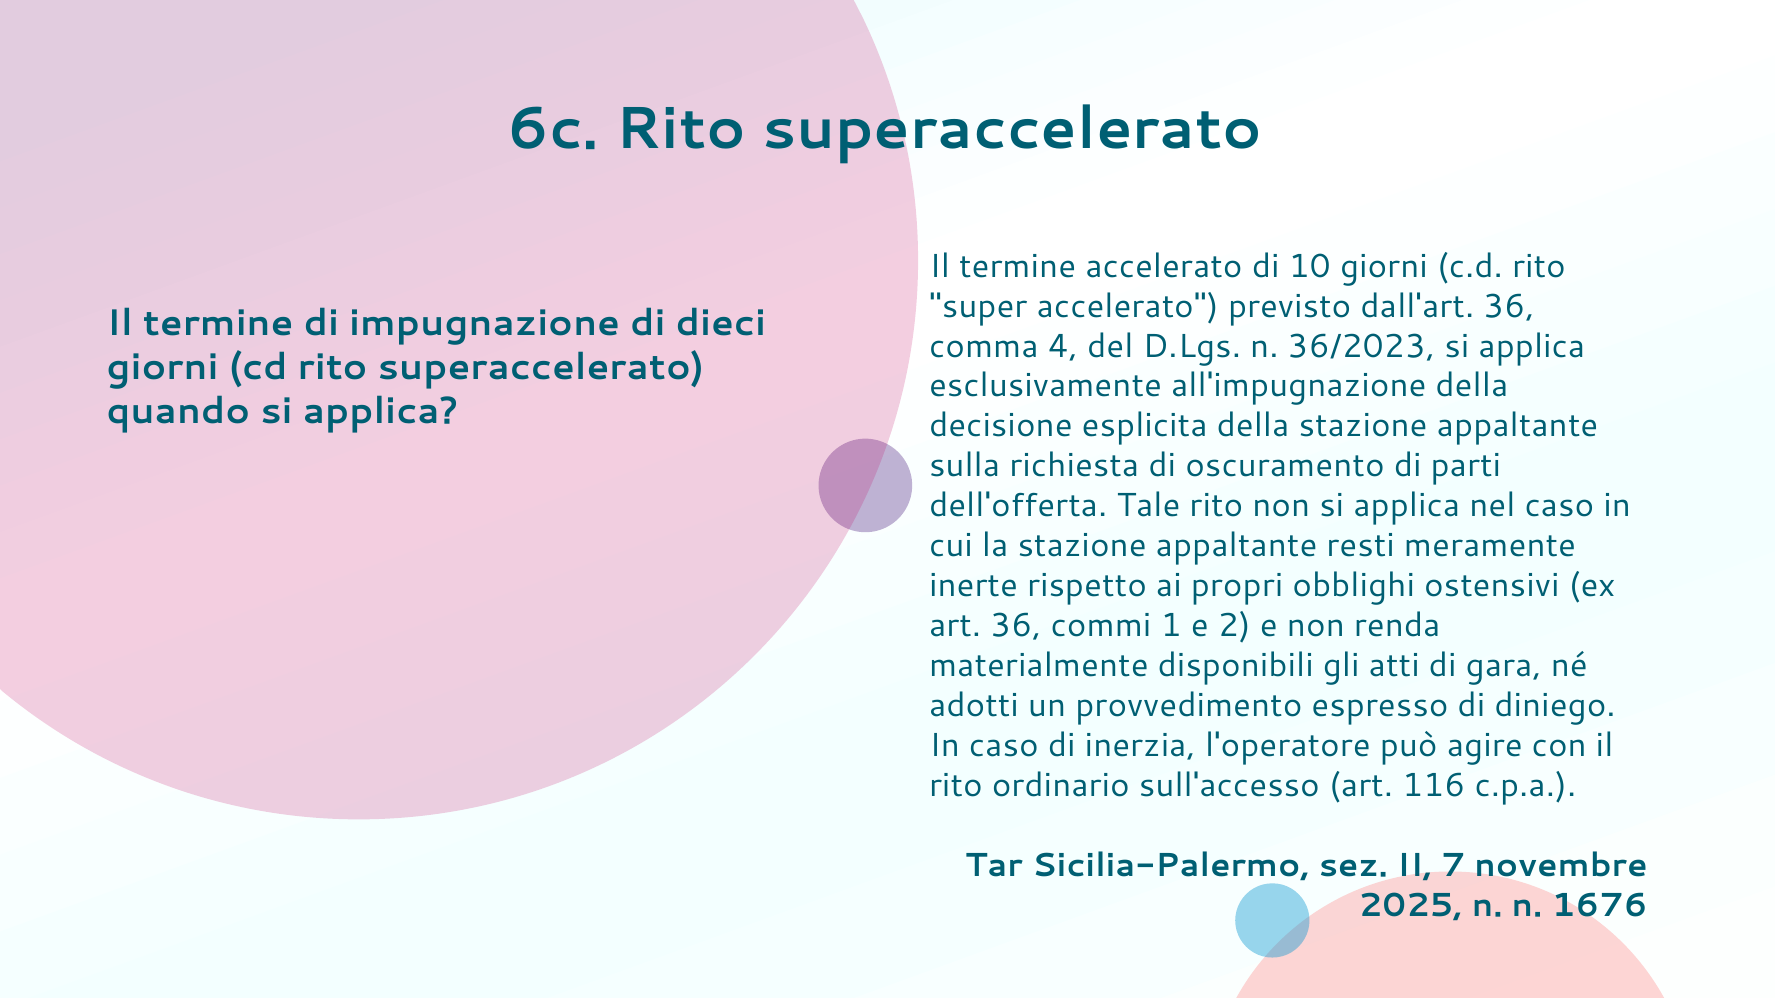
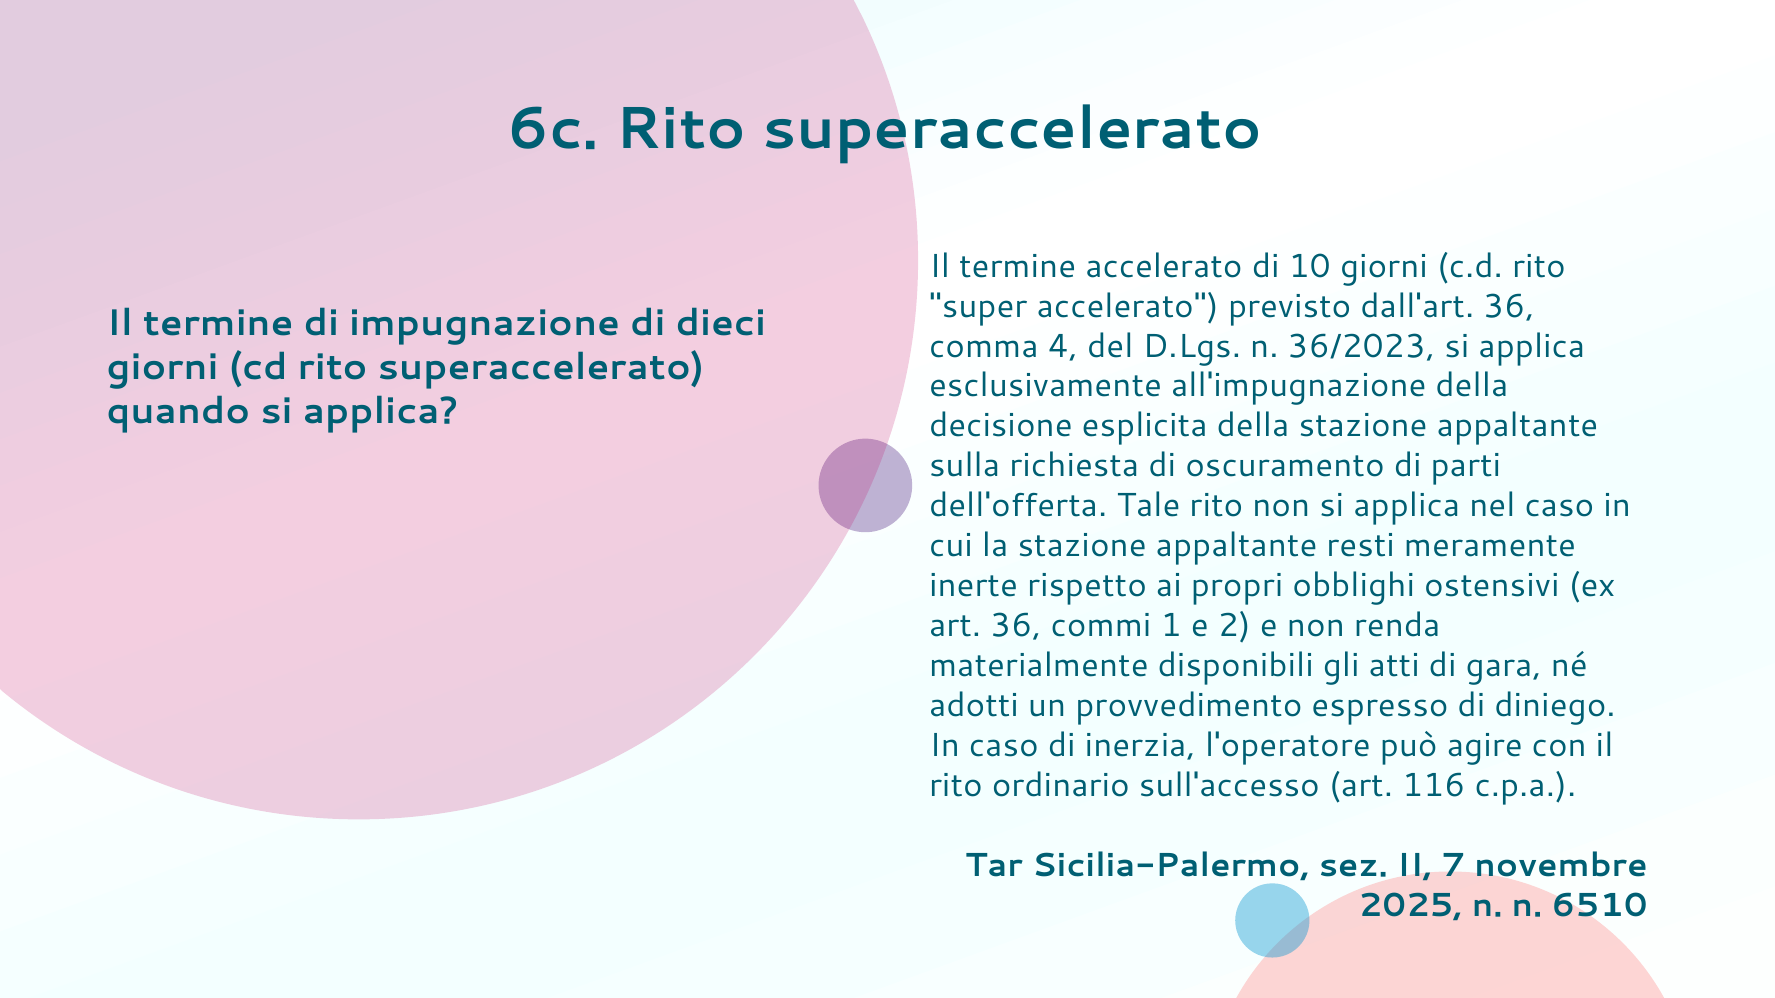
1676: 1676 -> 6510
